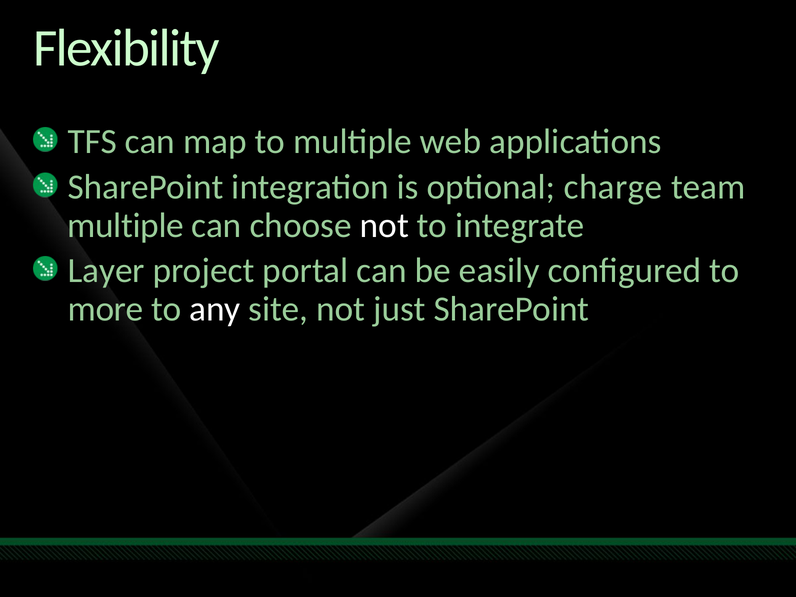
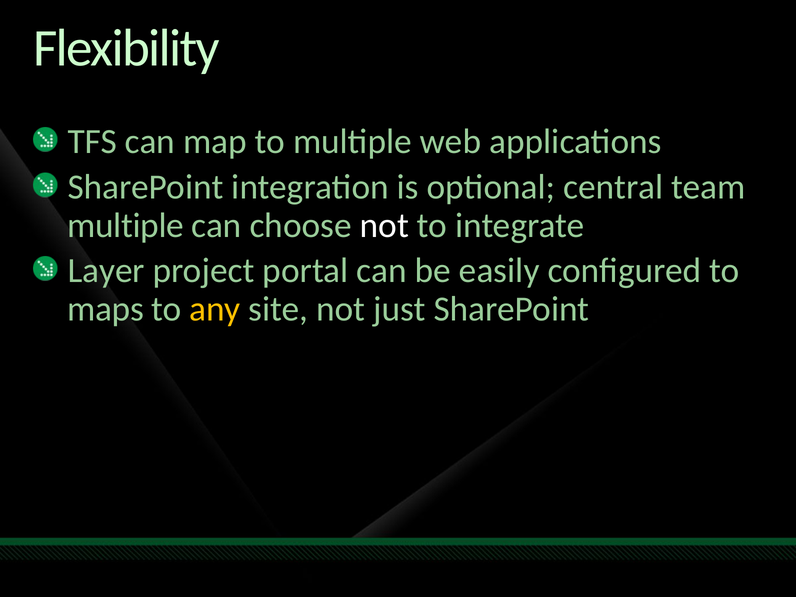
charge: charge -> central
more: more -> maps
any colour: white -> yellow
